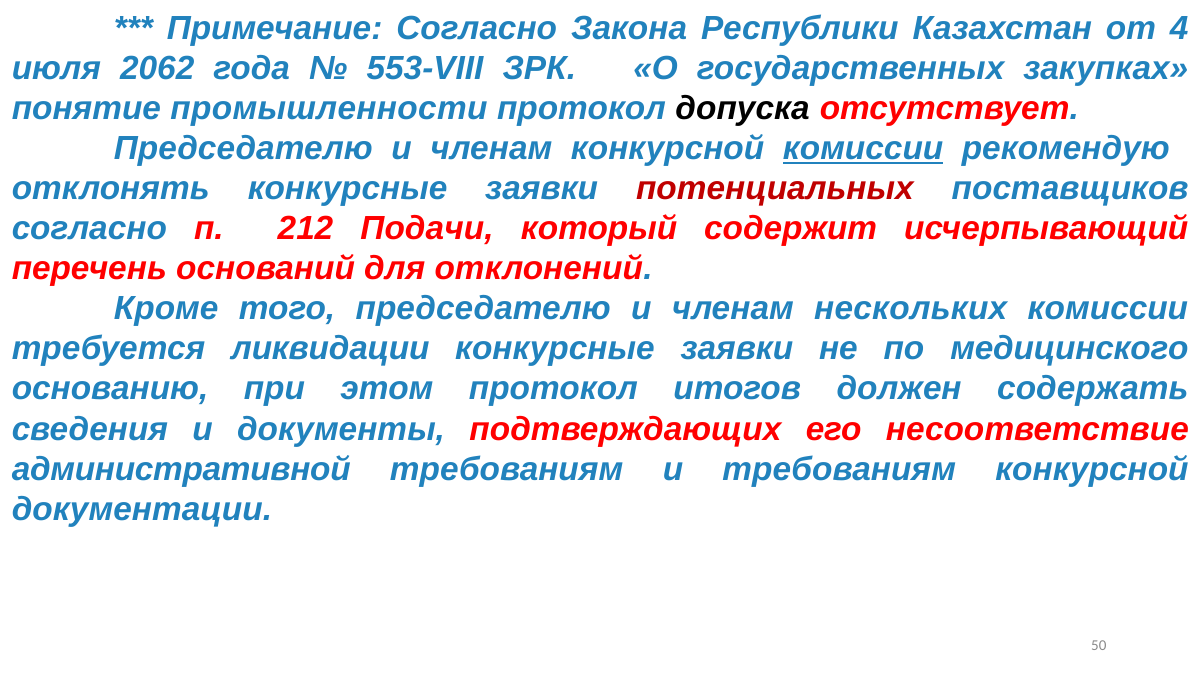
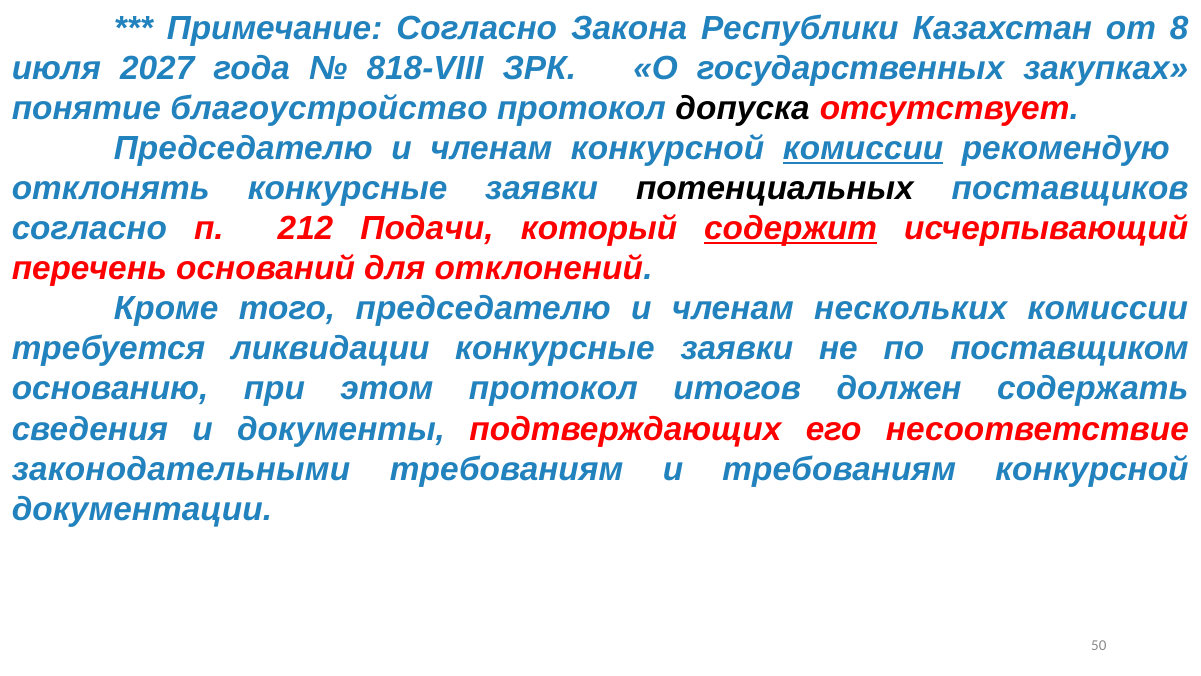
4: 4 -> 8
2062: 2062 -> 2027
553-VIII: 553-VIII -> 818-VIII
промышленности: промышленности -> благоустройство
потенциальных colour: red -> black
содержит underline: none -> present
медицинского: медицинского -> поставщиком
административной: административной -> законодательными
